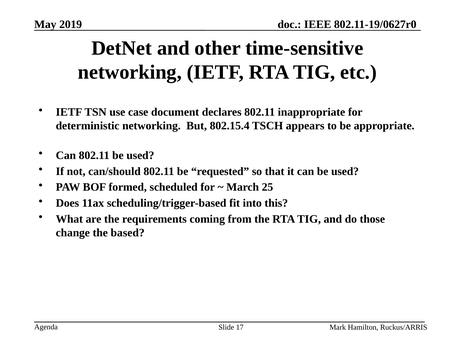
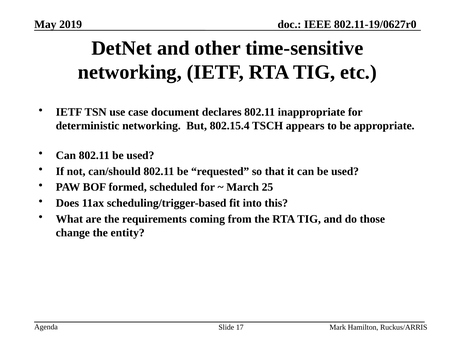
based: based -> entity
